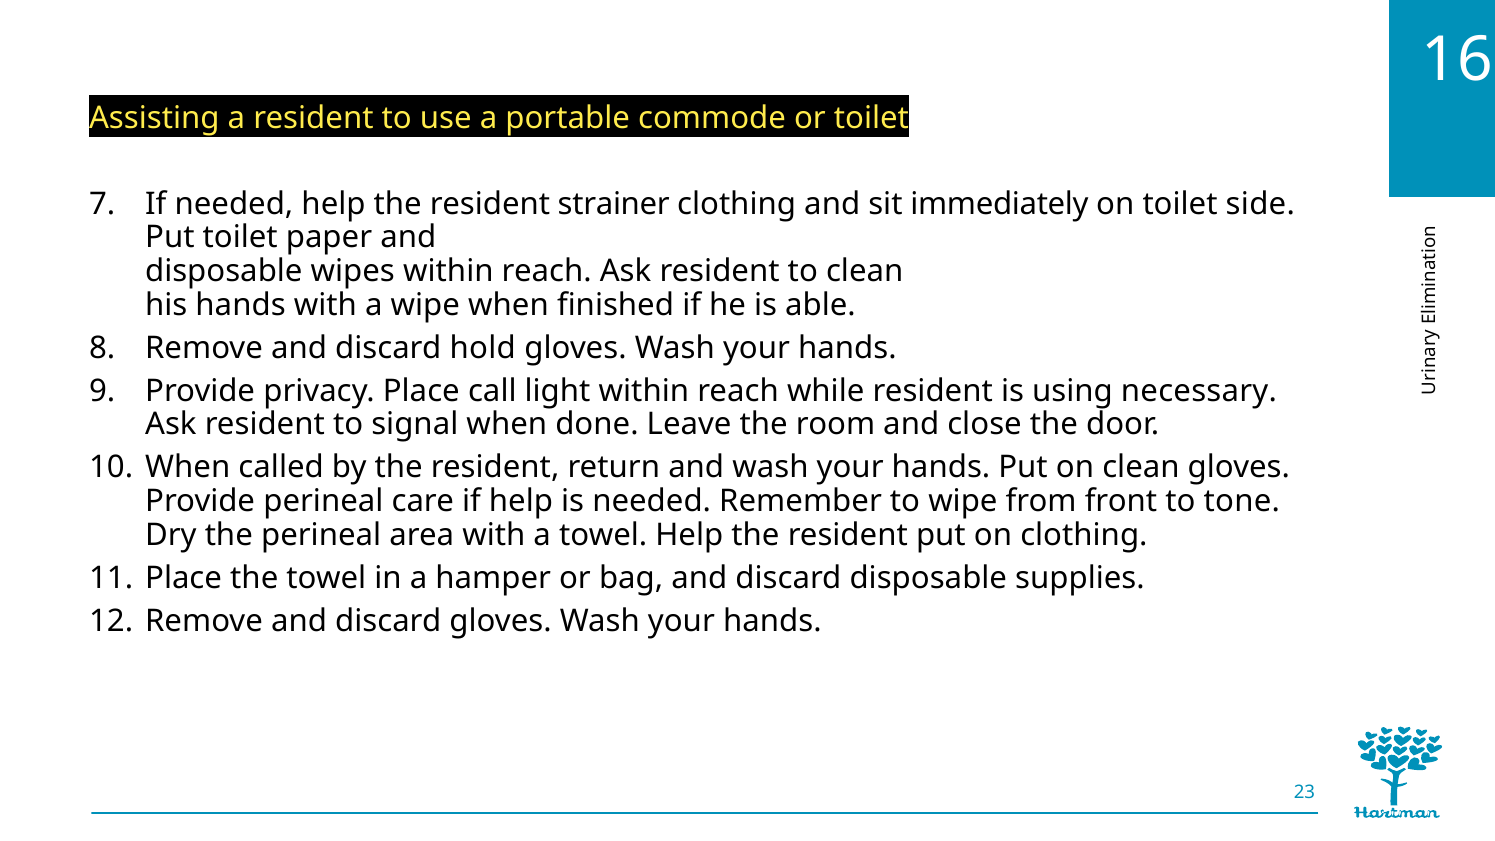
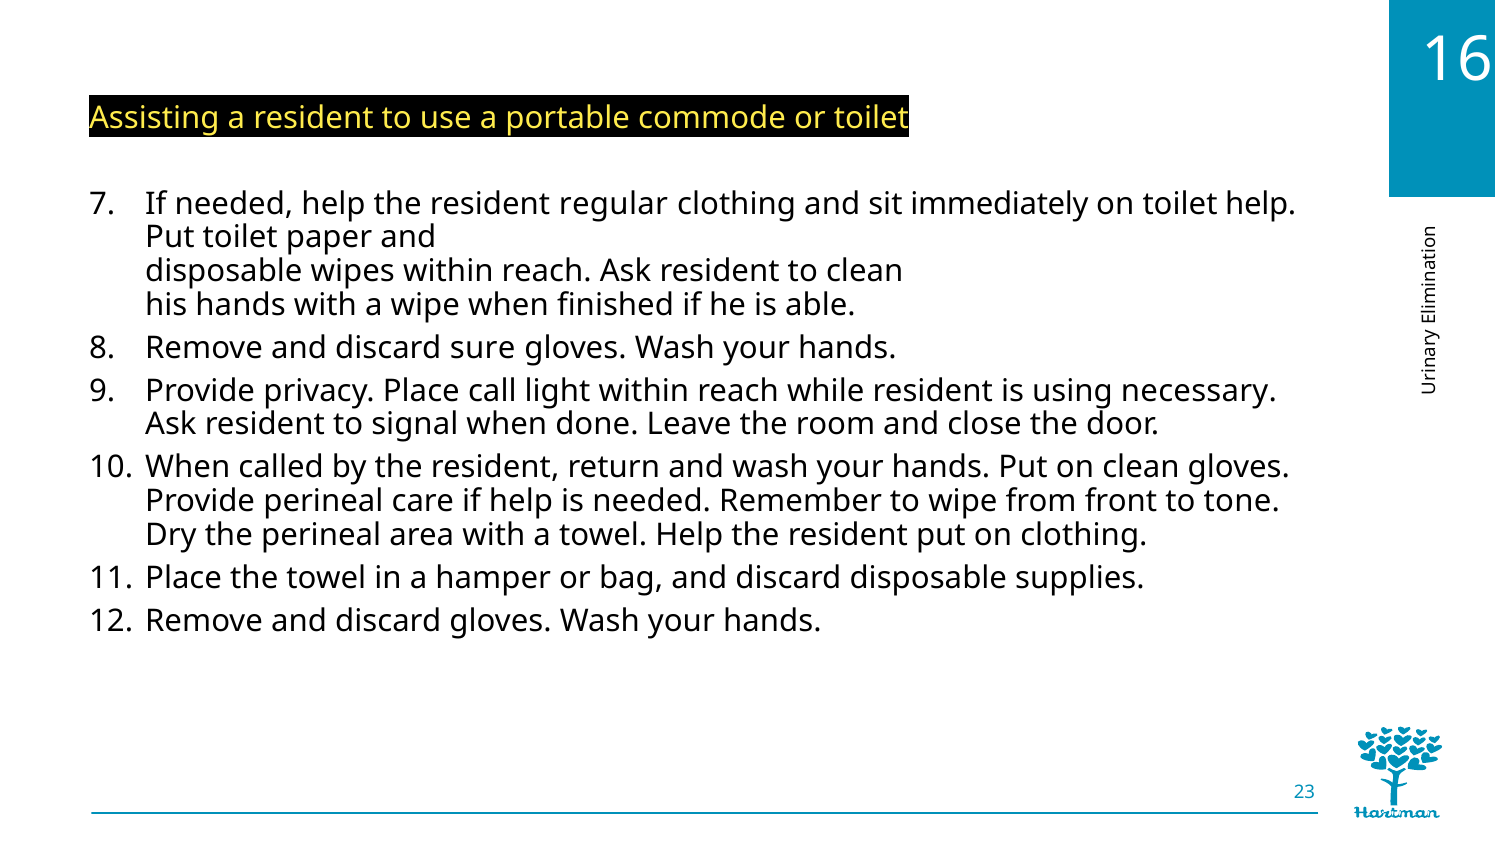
strainer: strainer -> regular
toilet side: side -> help
hold: hold -> sure
